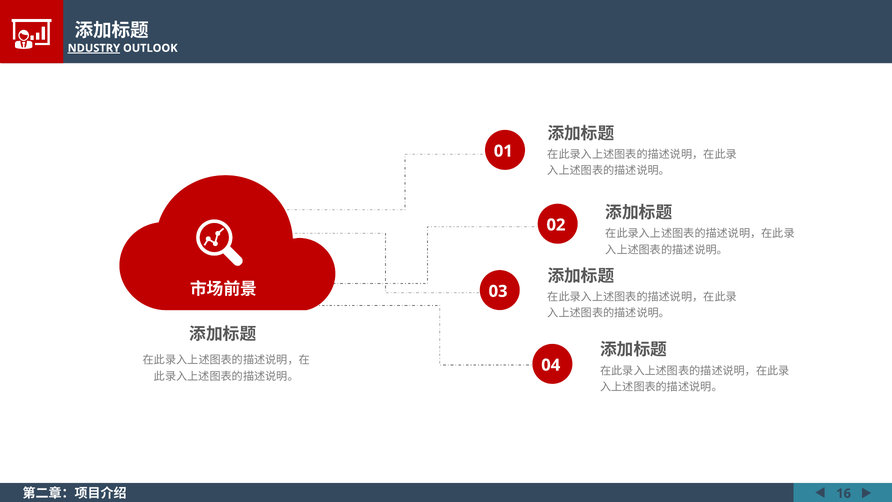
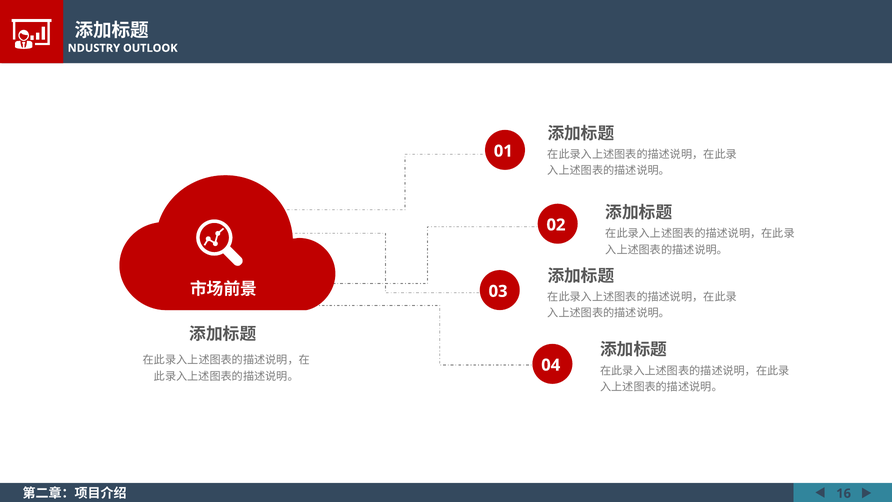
NDUSTRY underline: present -> none
